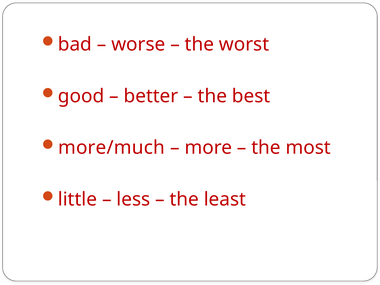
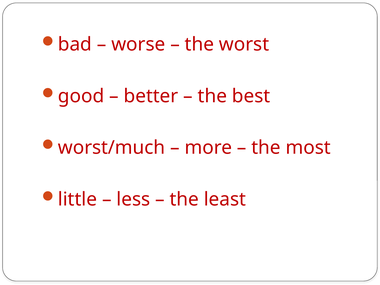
more/much: more/much -> worst/much
